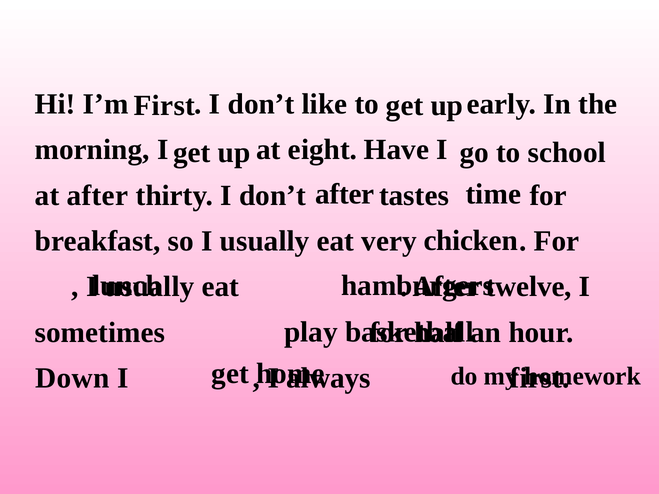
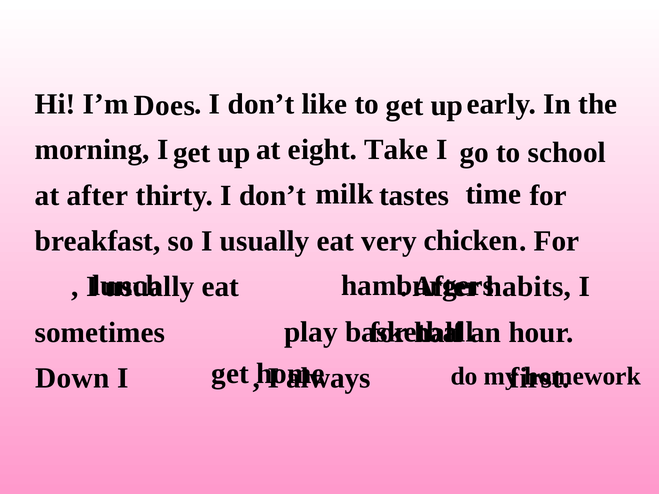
First at (164, 105): First -> Does
Have: Have -> Take
after at (345, 194): after -> milk
twelve: twelve -> habits
